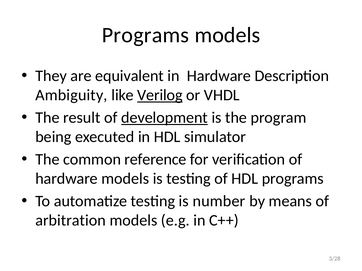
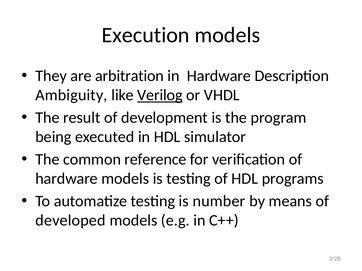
Programs at (145, 35): Programs -> Execution
equivalent: equivalent -> arbitration
development underline: present -> none
arbitration: arbitration -> developed
